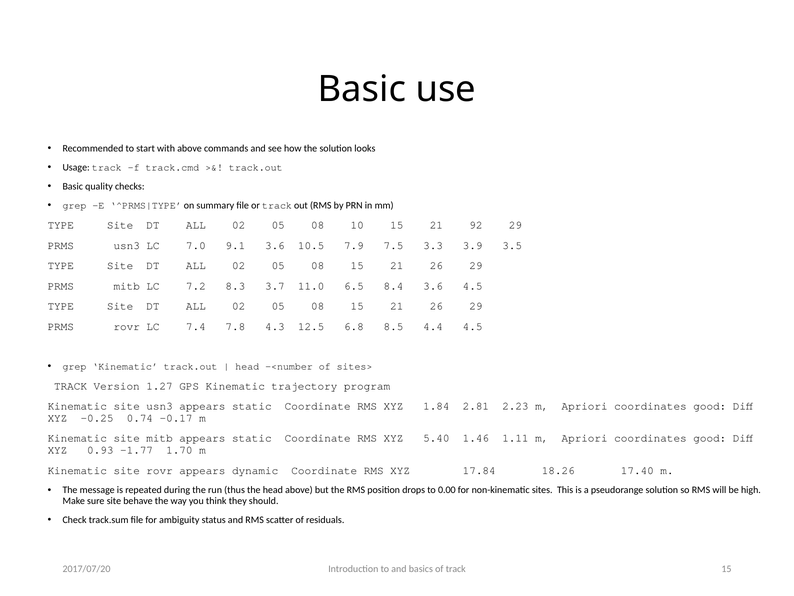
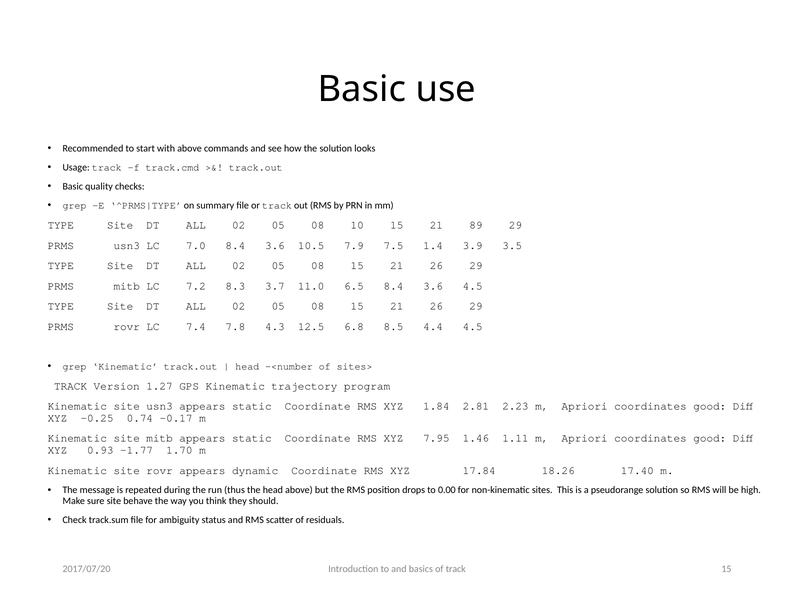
92: 92 -> 89
7.0 9.1: 9.1 -> 8.4
3.3: 3.3 -> 1.4
5.40: 5.40 -> 7.95
